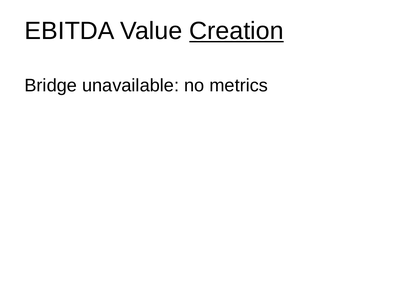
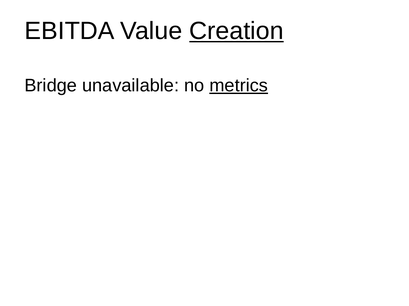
metrics underline: none -> present
